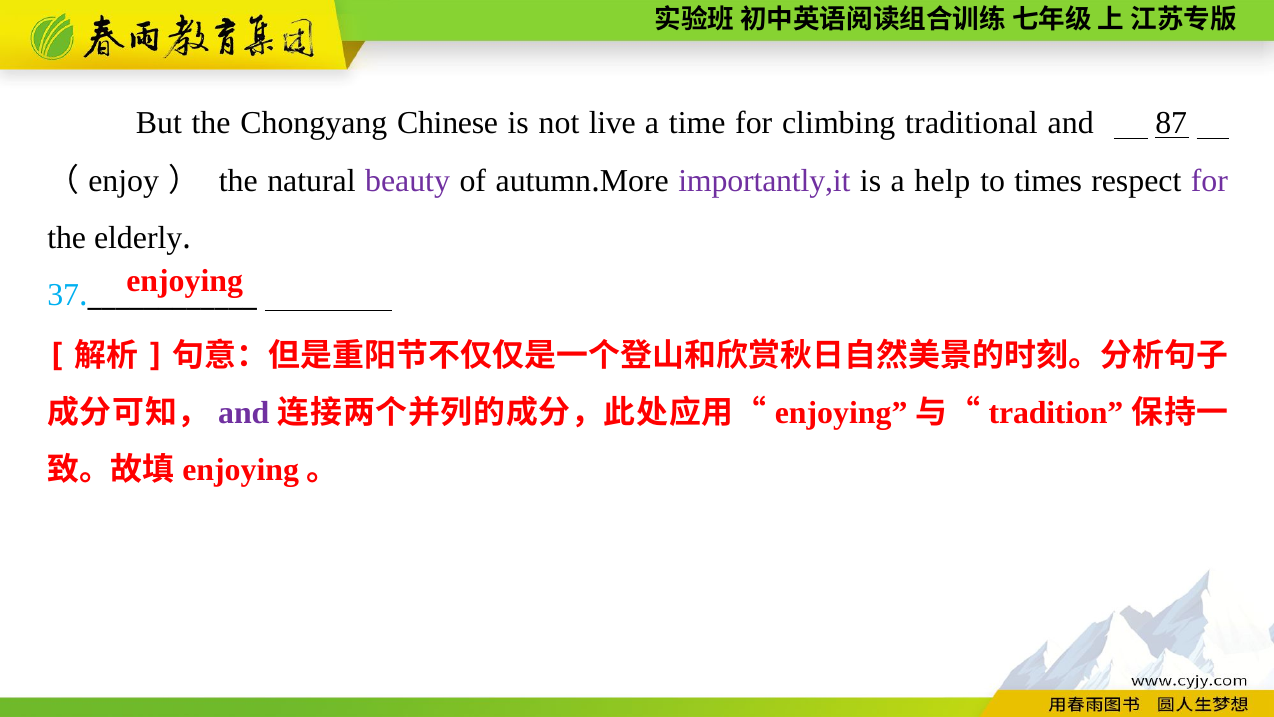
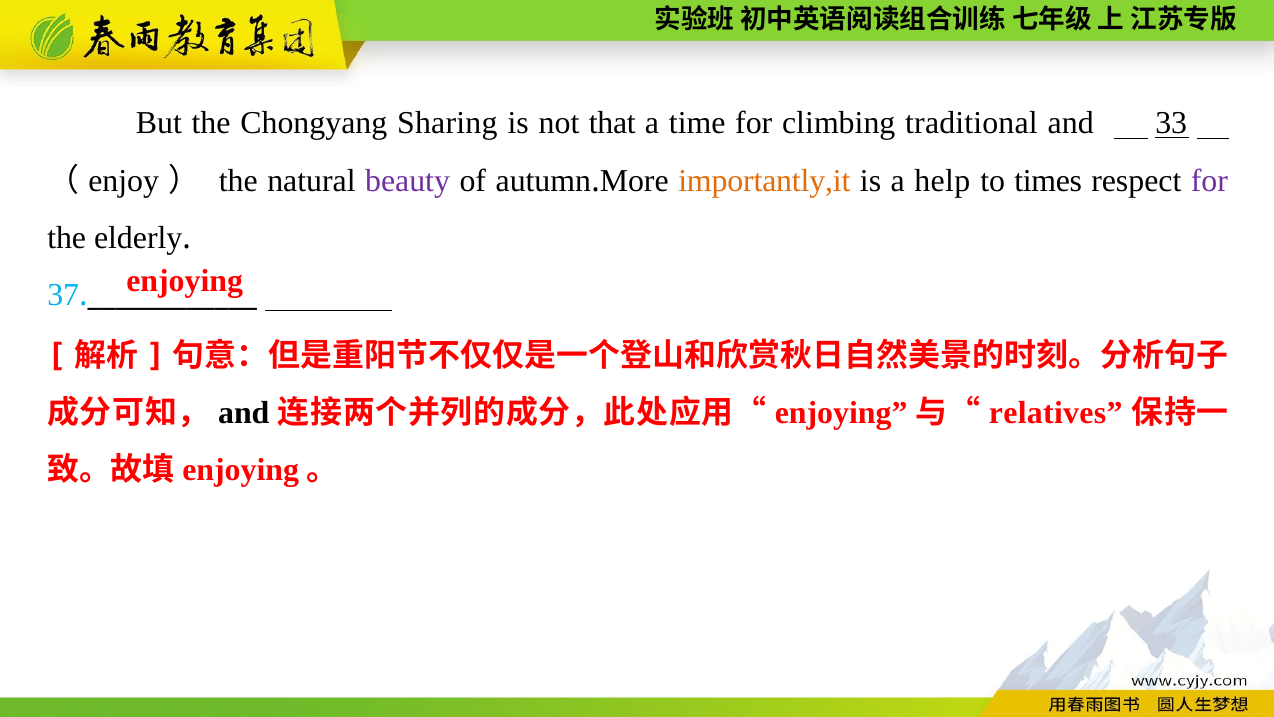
Chinese: Chinese -> Sharing
live: live -> that
87: 87 -> 33
importantly,it colour: purple -> orange
and at (244, 413) colour: purple -> black
tradition: tradition -> relatives
